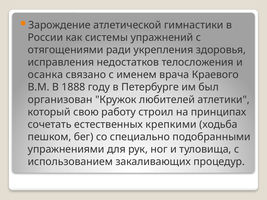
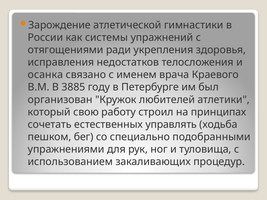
1888: 1888 -> 3885
крепкими: крепкими -> управлять
